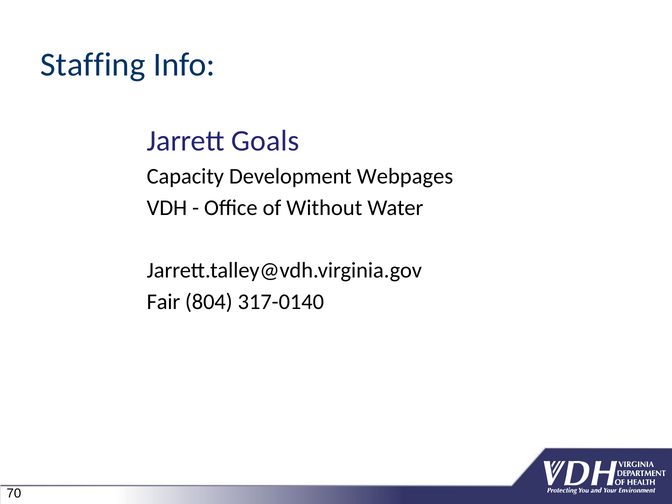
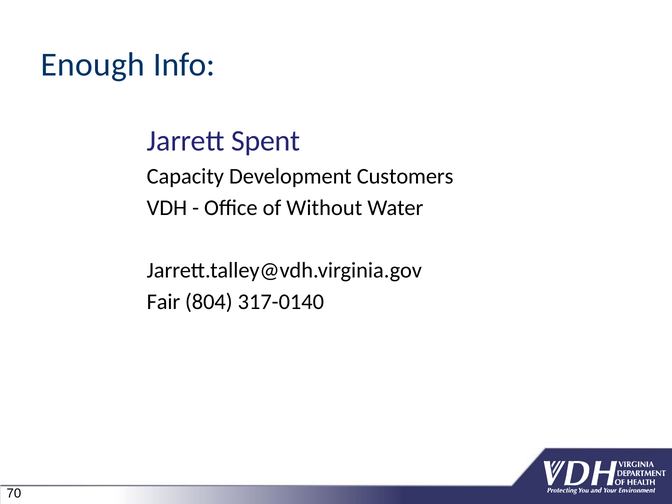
Staffing: Staffing -> Enough
Goals: Goals -> Spent
Webpages: Webpages -> Customers
